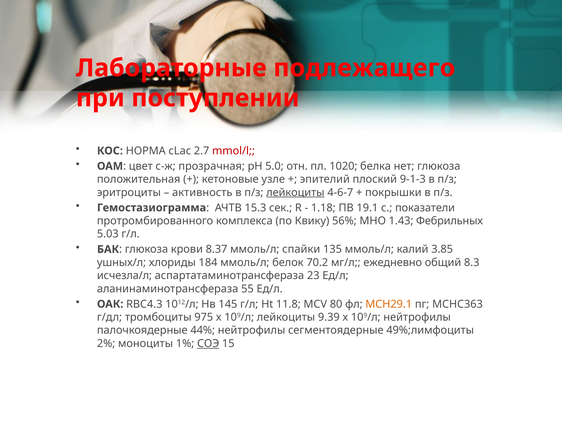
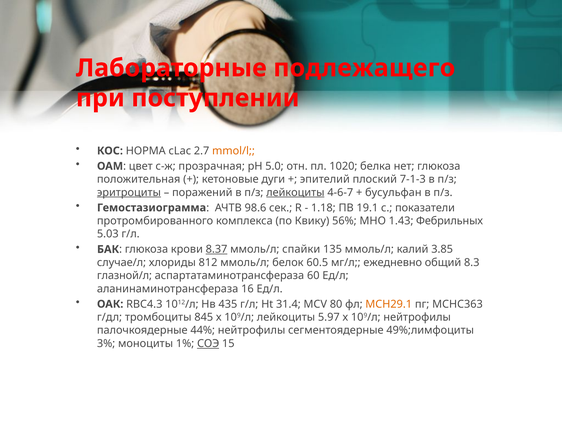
mmol/l colour: red -> orange
узле: узле -> дуги
9-1-3: 9-1-3 -> 7-1-3
эритроциты underline: none -> present
активность: активность -> поражений
покрышки: покрышки -> бусульфан
15.3: 15.3 -> 98.6
8.37 underline: none -> present
ушных/л: ушных/л -> случае/л
184: 184 -> 812
70.2: 70.2 -> 60.5
исчезла/л: исчезла/л -> глазной/л
23: 23 -> 60
55: 55 -> 16
145: 145 -> 435
11.8: 11.8 -> 31.4
975: 975 -> 845
9.39: 9.39 -> 5.97
2%: 2% -> 3%
